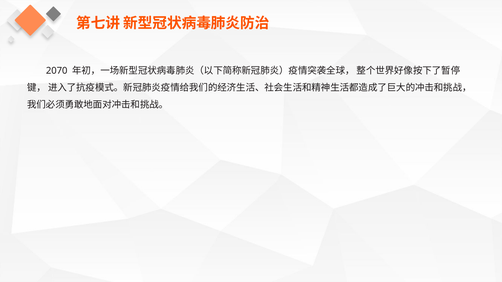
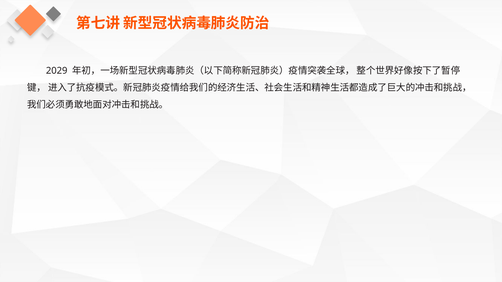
2070: 2070 -> 2029
